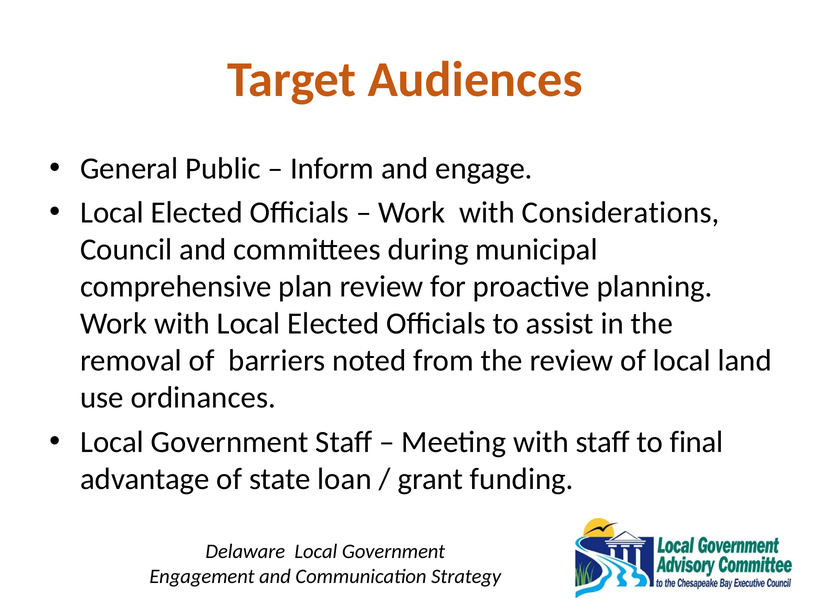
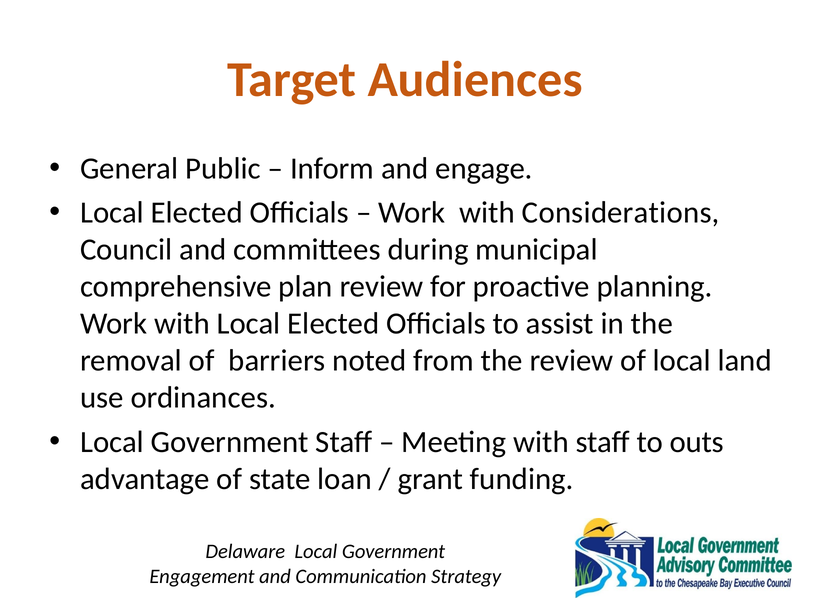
final: final -> outs
